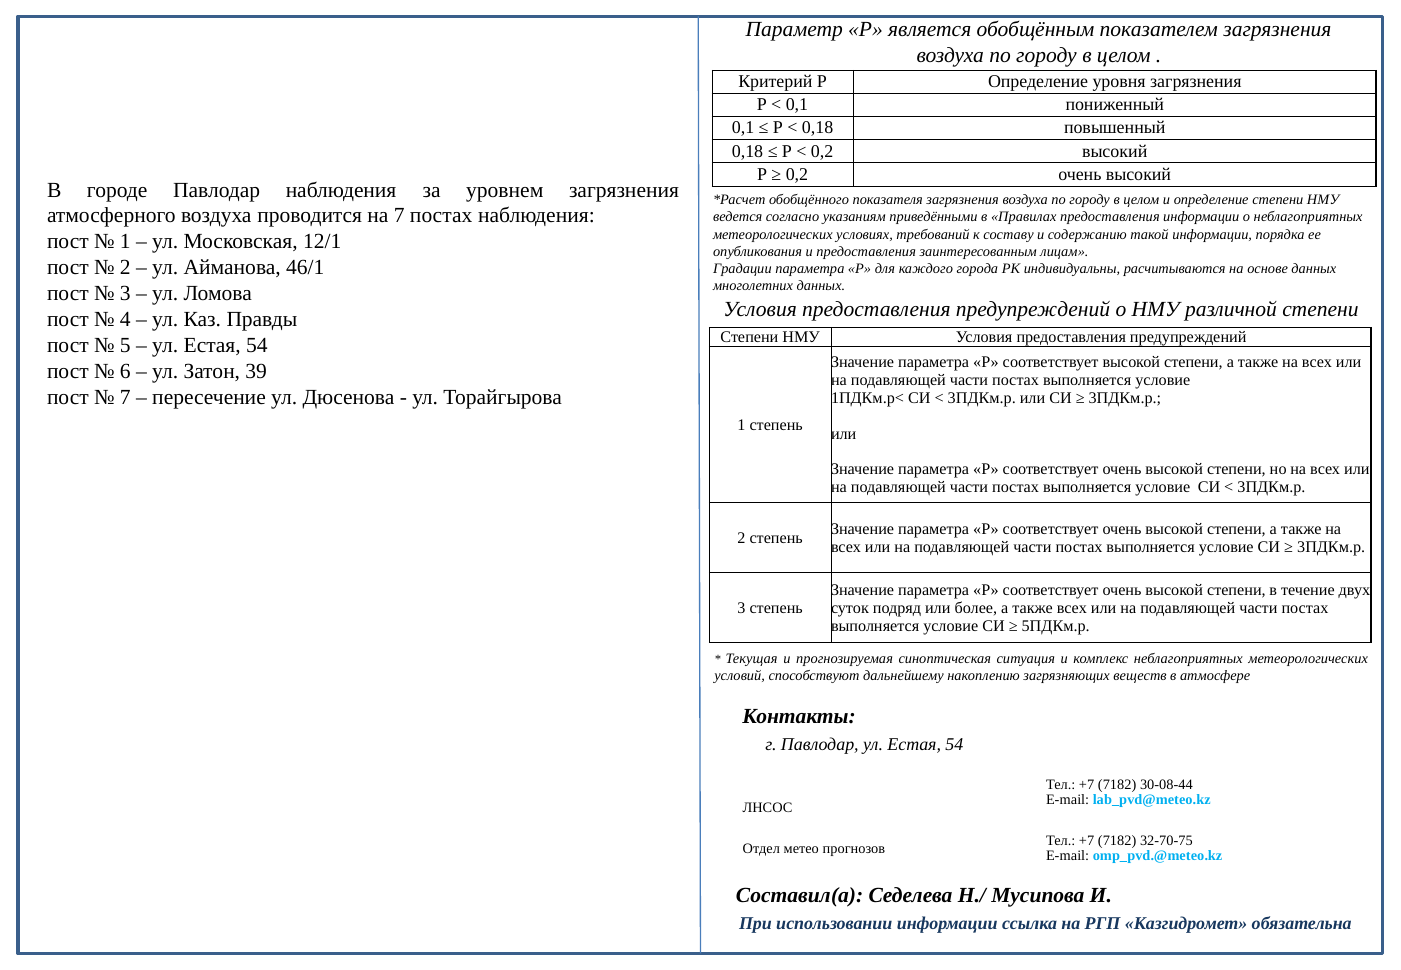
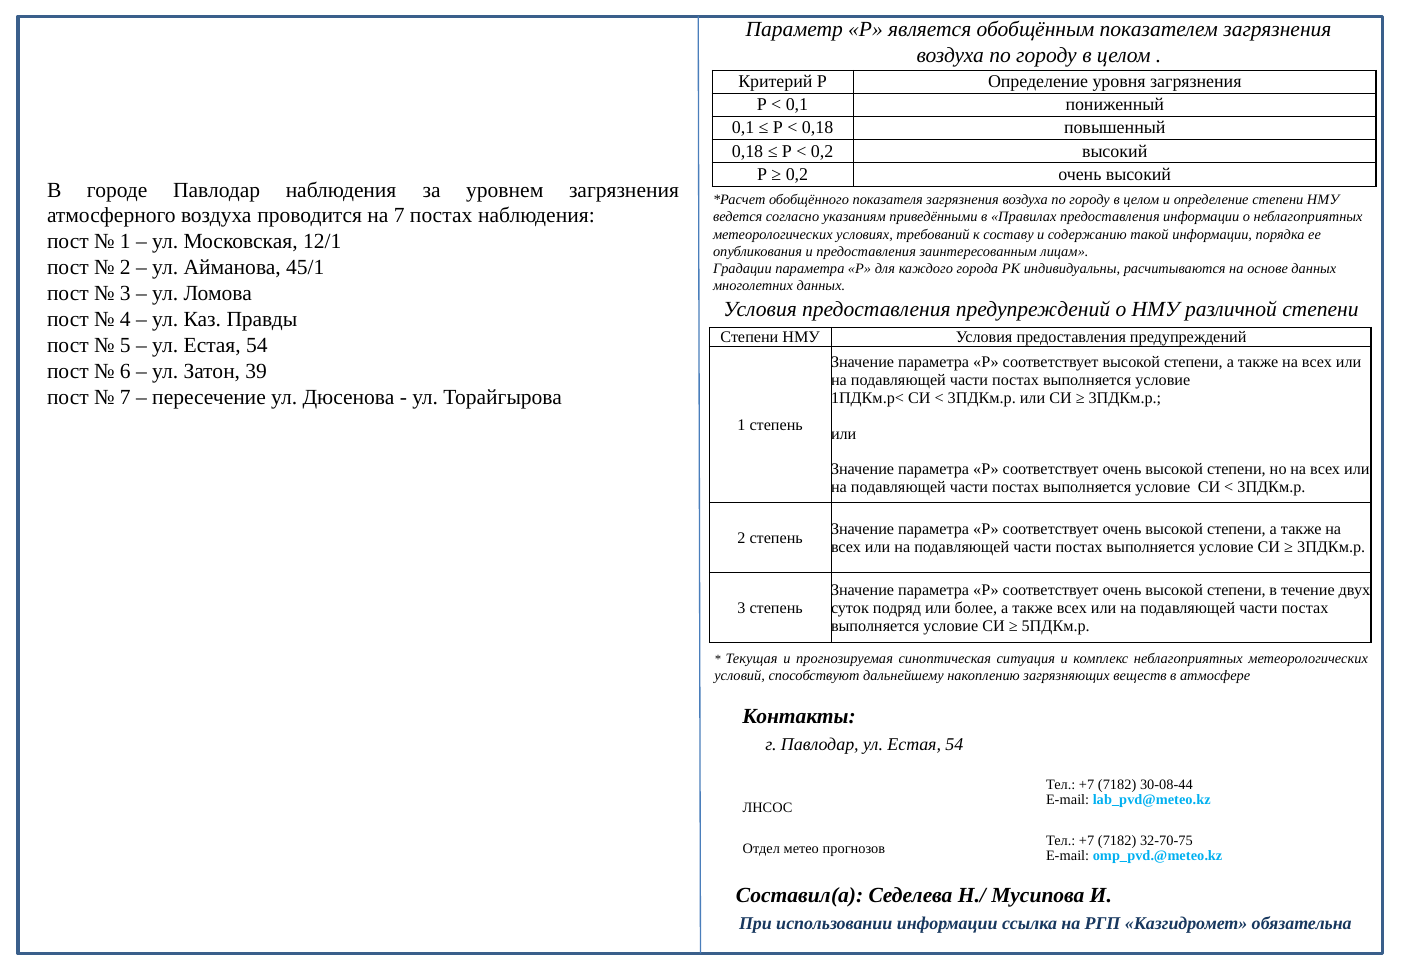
46/1: 46/1 -> 45/1
